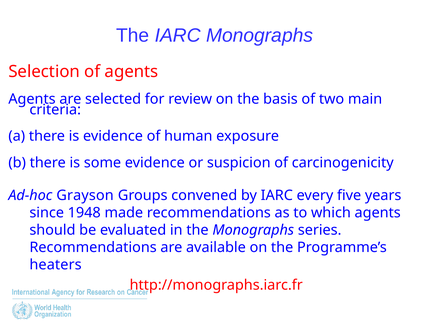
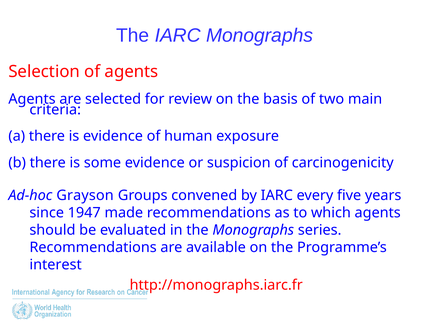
1948: 1948 -> 1947
heaters: heaters -> interest
